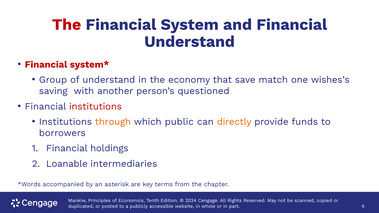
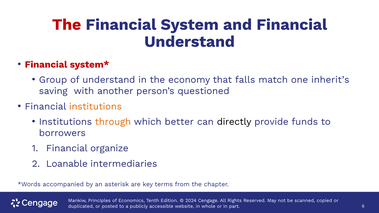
save: save -> falls
wishes’s: wishes’s -> inherit’s
institutions at (95, 107) colour: red -> orange
public: public -> better
directly colour: orange -> black
holdings: holdings -> organize
